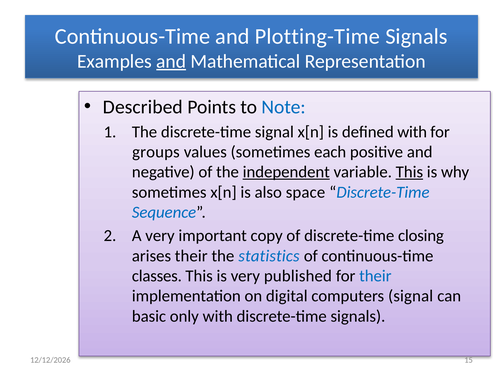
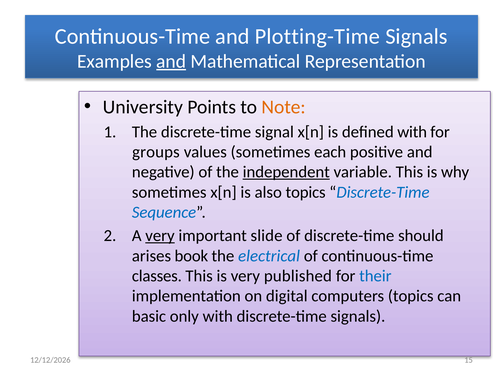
Described: Described -> University
Note colour: blue -> orange
This at (409, 172) underline: present -> none
also space: space -> topics
very at (160, 236) underline: none -> present
copy: copy -> slide
closing: closing -> should
arises their: their -> book
statistics: statistics -> electrical
computers signal: signal -> topics
